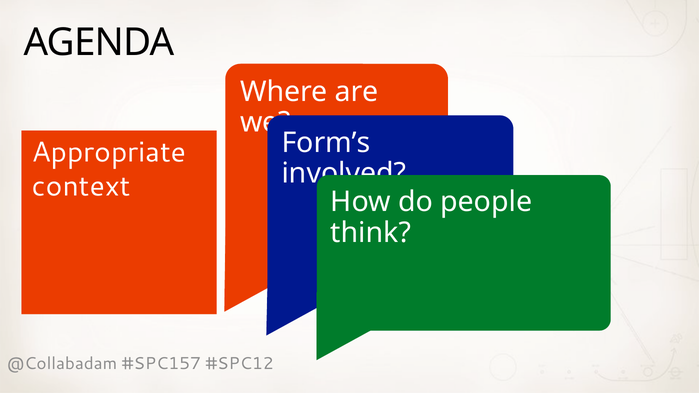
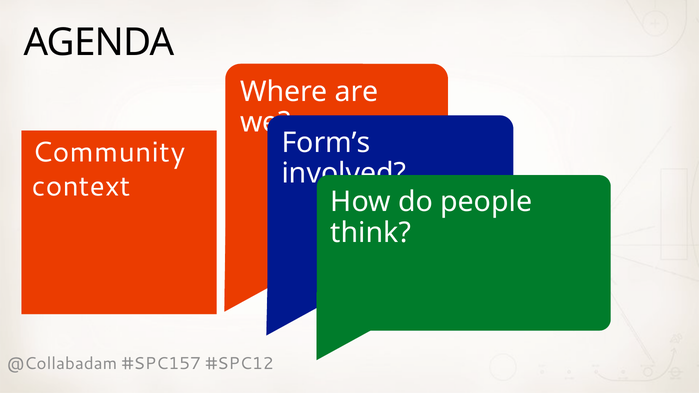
Appropriate: Appropriate -> Community
